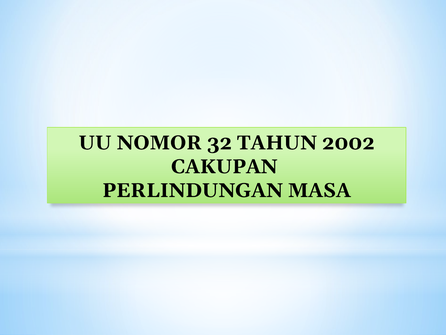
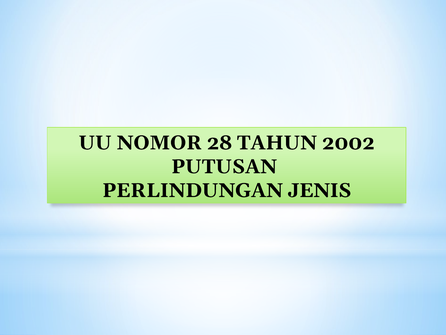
32: 32 -> 28
CAKUPAN: CAKUPAN -> PUTUSAN
MASA: MASA -> JENIS
